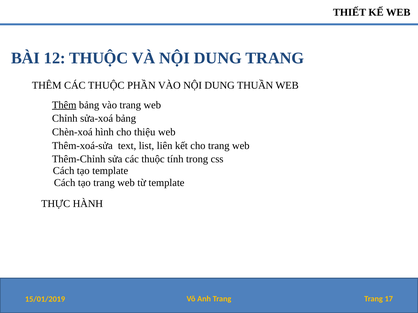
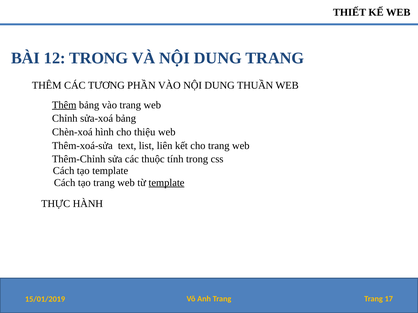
12 THUỘC: THUỘC -> TRONG
THÊM CÁC THUỘC: THUỘC -> TƯƠNG
template at (166, 183) underline: none -> present
